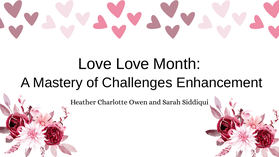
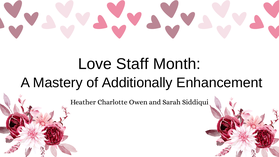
Love Love: Love -> Staff
Challenges: Challenges -> Additionally
